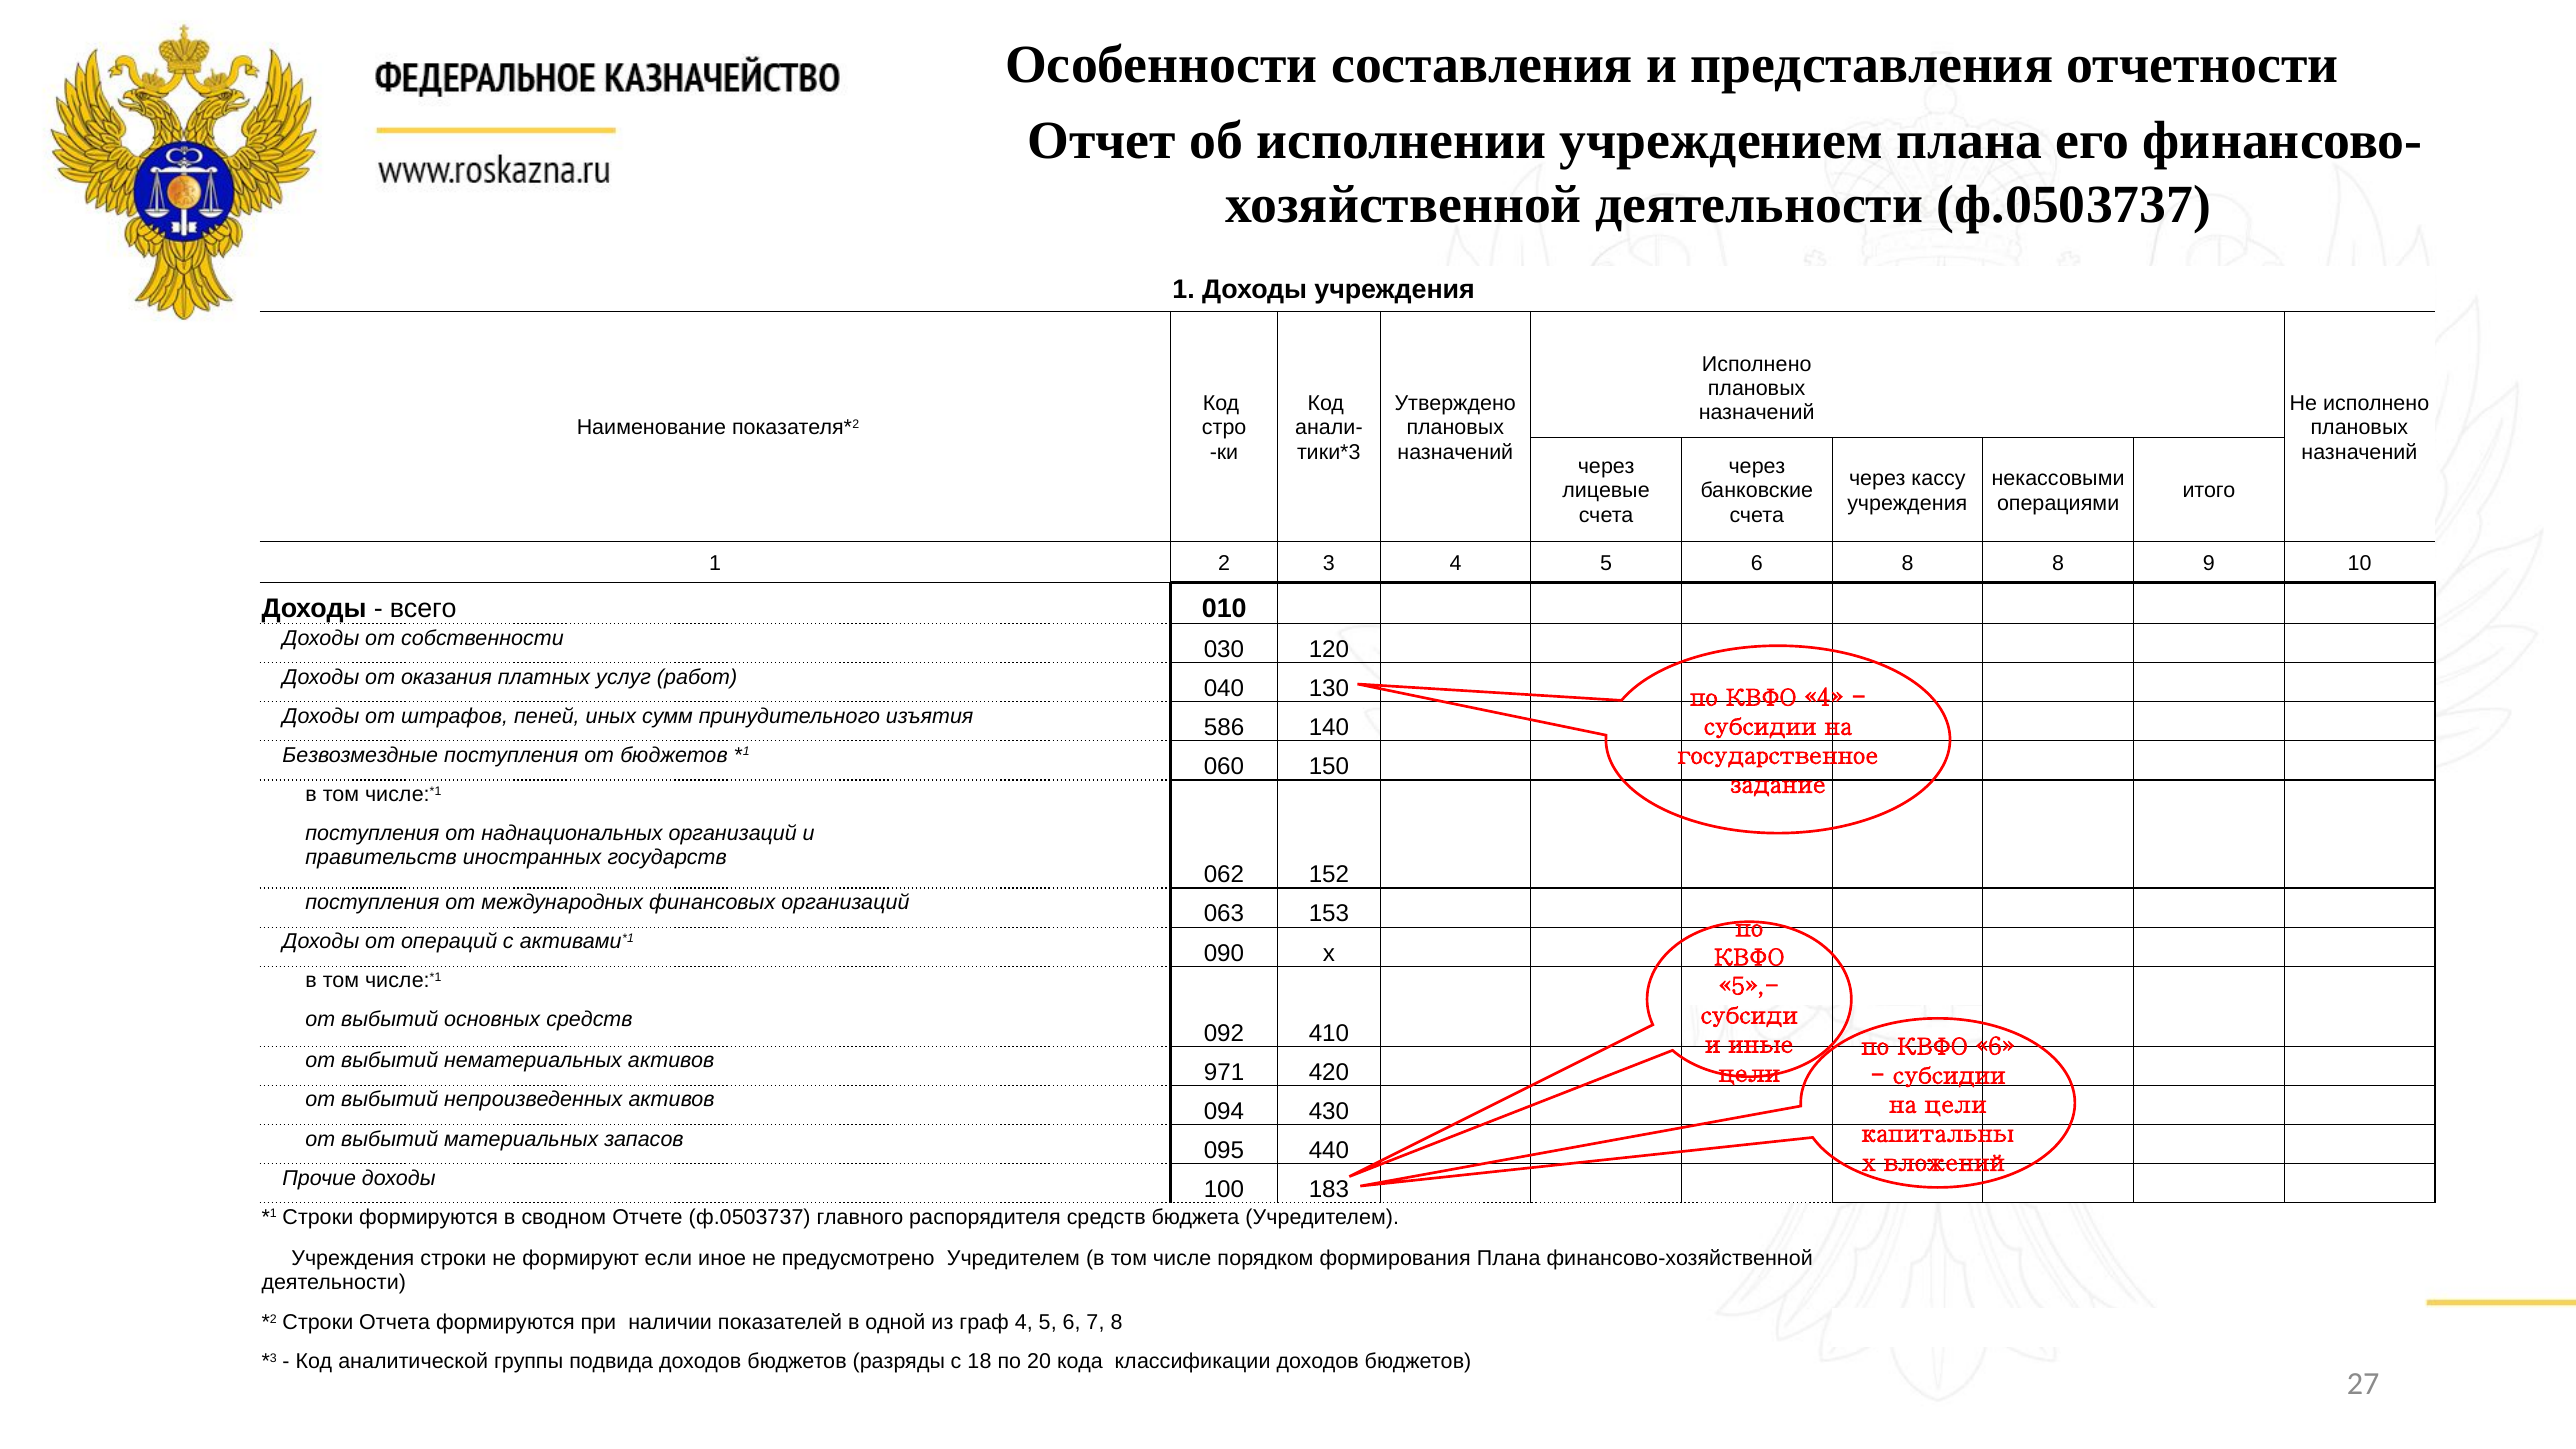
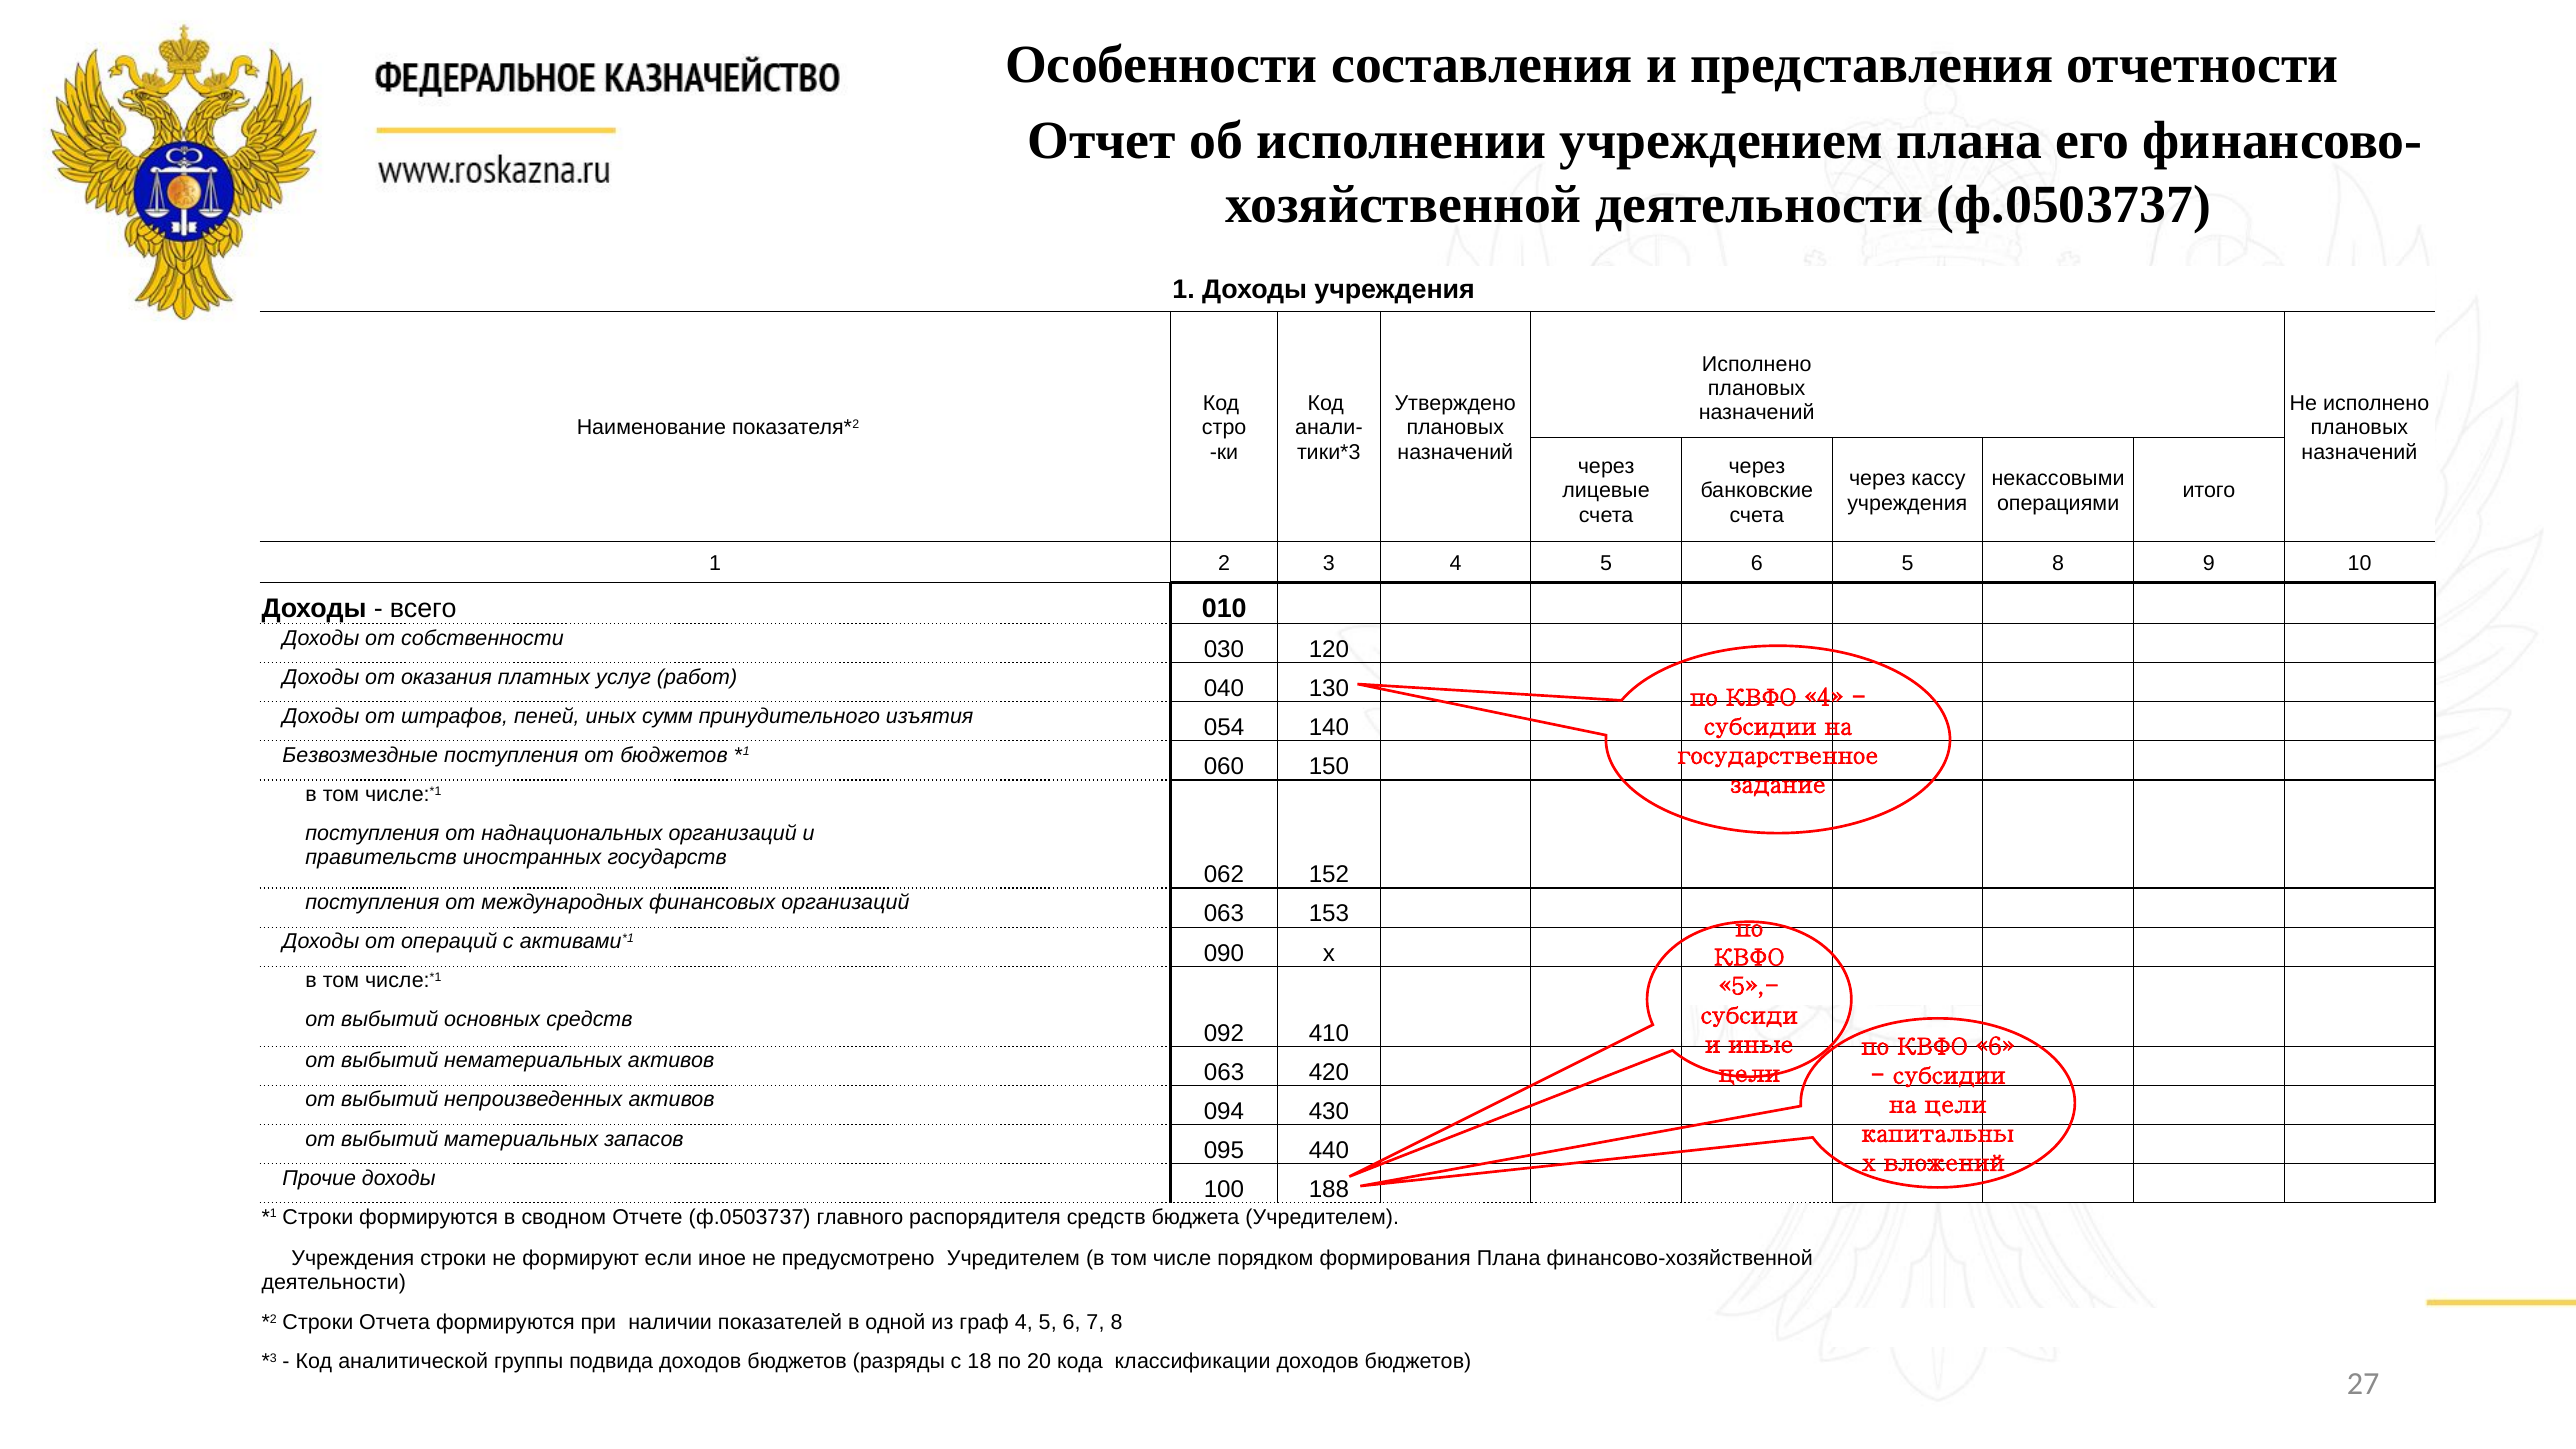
6 8: 8 -> 5
586: 586 -> 054
активов 971: 971 -> 063
183: 183 -> 188
